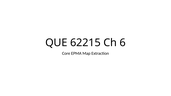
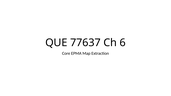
62215: 62215 -> 77637
